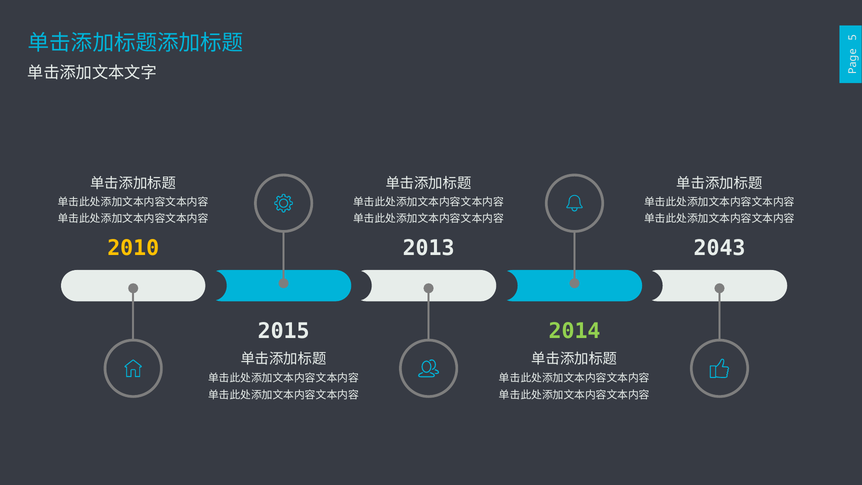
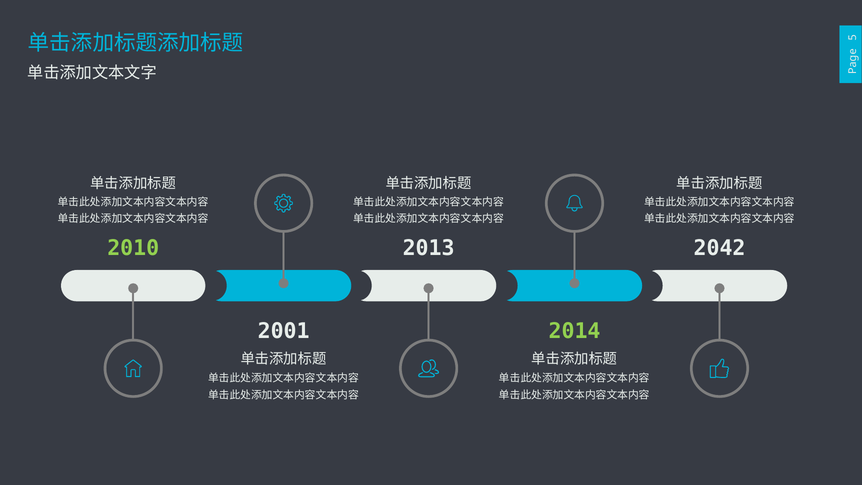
2010 colour: yellow -> light green
2043: 2043 -> 2042
2015: 2015 -> 2001
